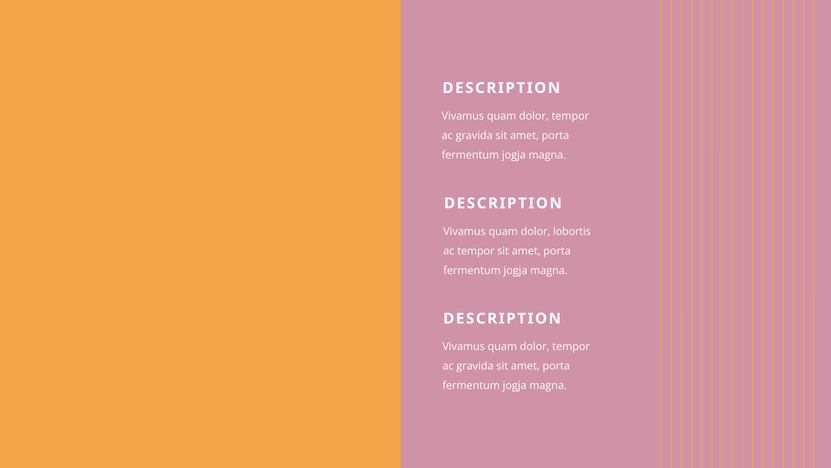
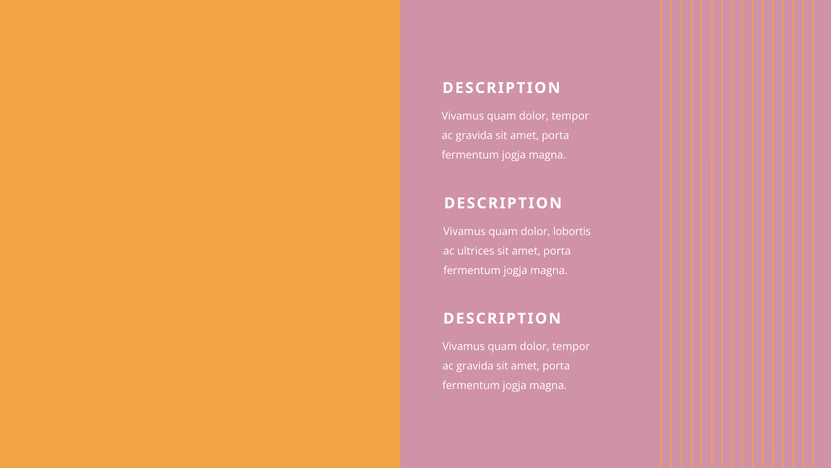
ac tempor: tempor -> ultrices
